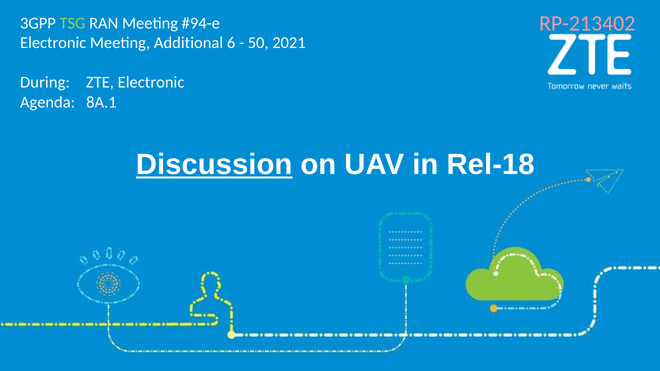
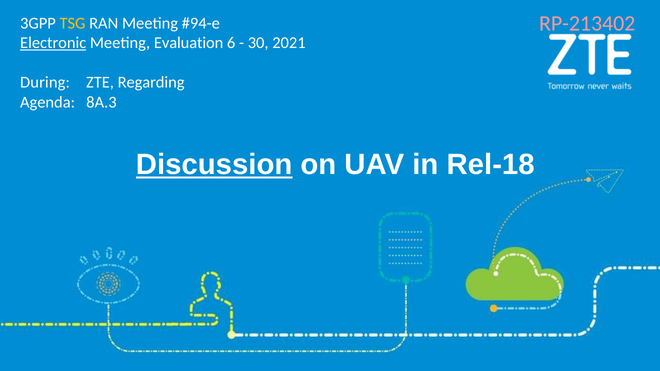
TSG colour: light green -> yellow
Electronic at (53, 43) underline: none -> present
Additional: Additional -> Evaluation
50: 50 -> 30
ZTE Electronic: Electronic -> Regarding
8A.1: 8A.1 -> 8A.3
